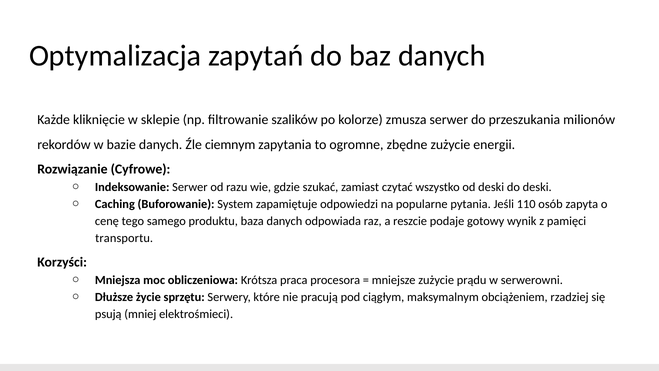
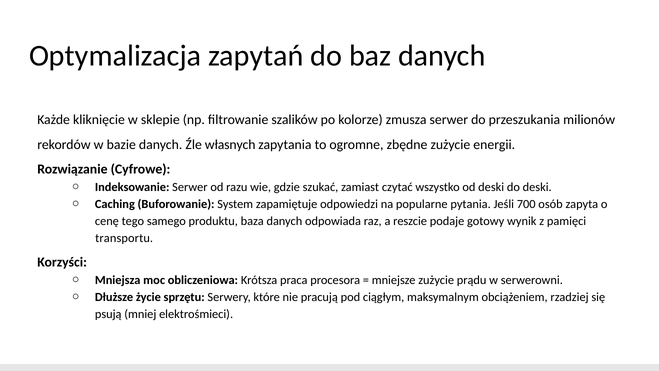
ciemnym: ciemnym -> własnych
110: 110 -> 700
